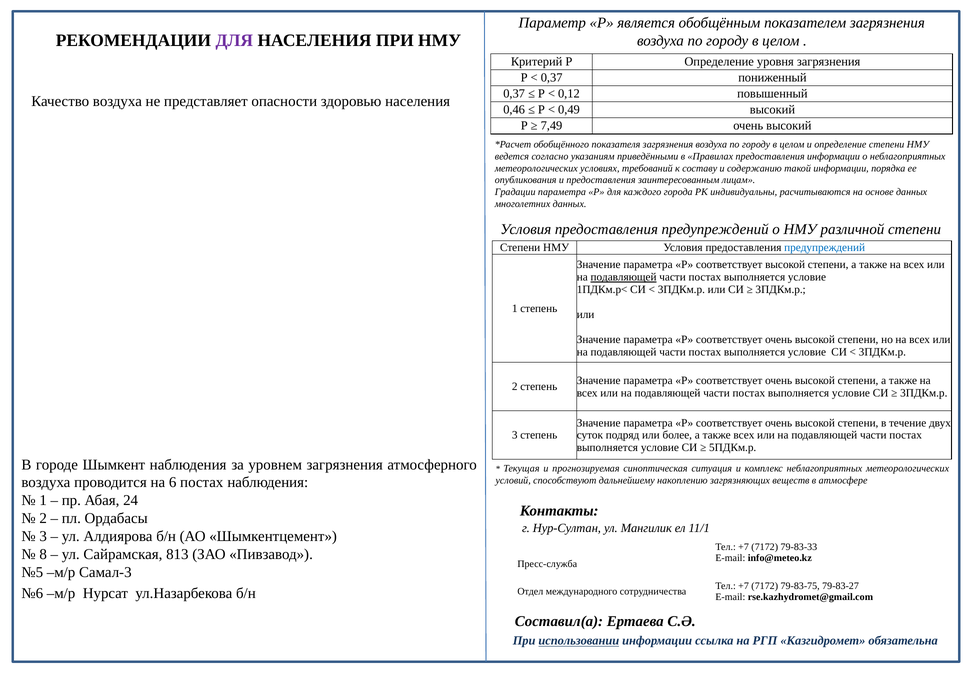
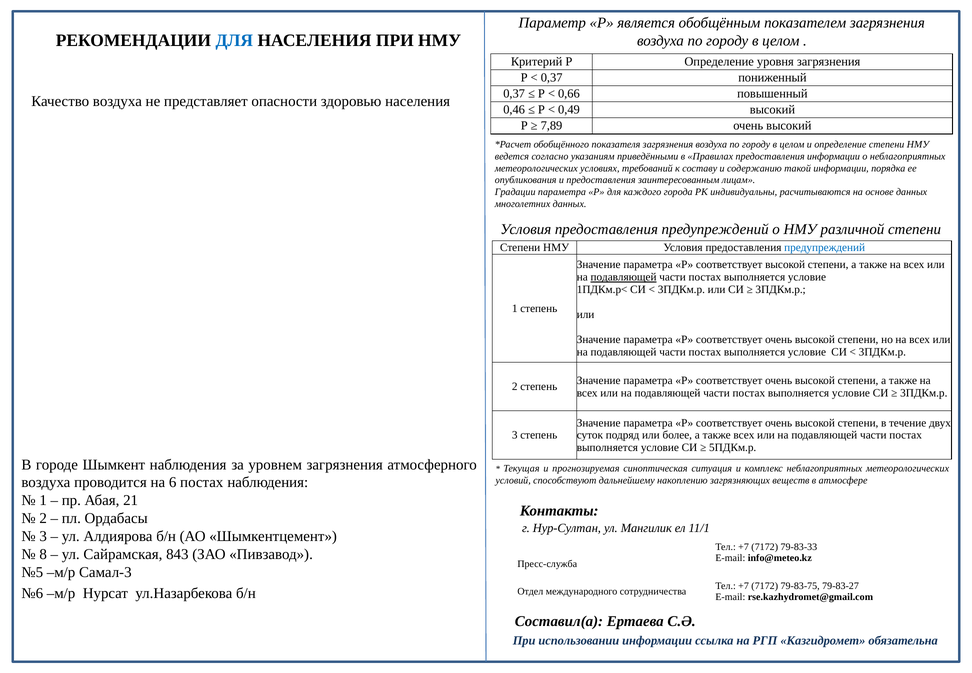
ДЛЯ at (234, 40) colour: purple -> blue
0,12: 0,12 -> 0,66
7,49: 7,49 -> 7,89
24: 24 -> 21
813: 813 -> 843
использовании underline: present -> none
